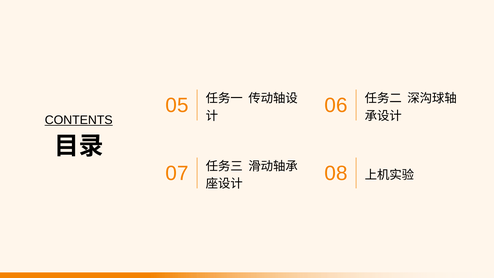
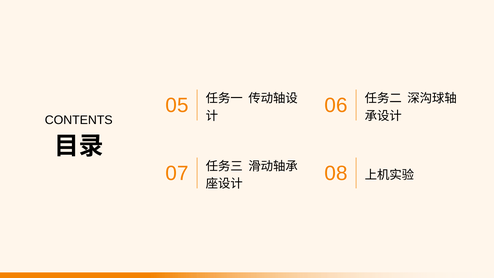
CONTENTS underline: present -> none
